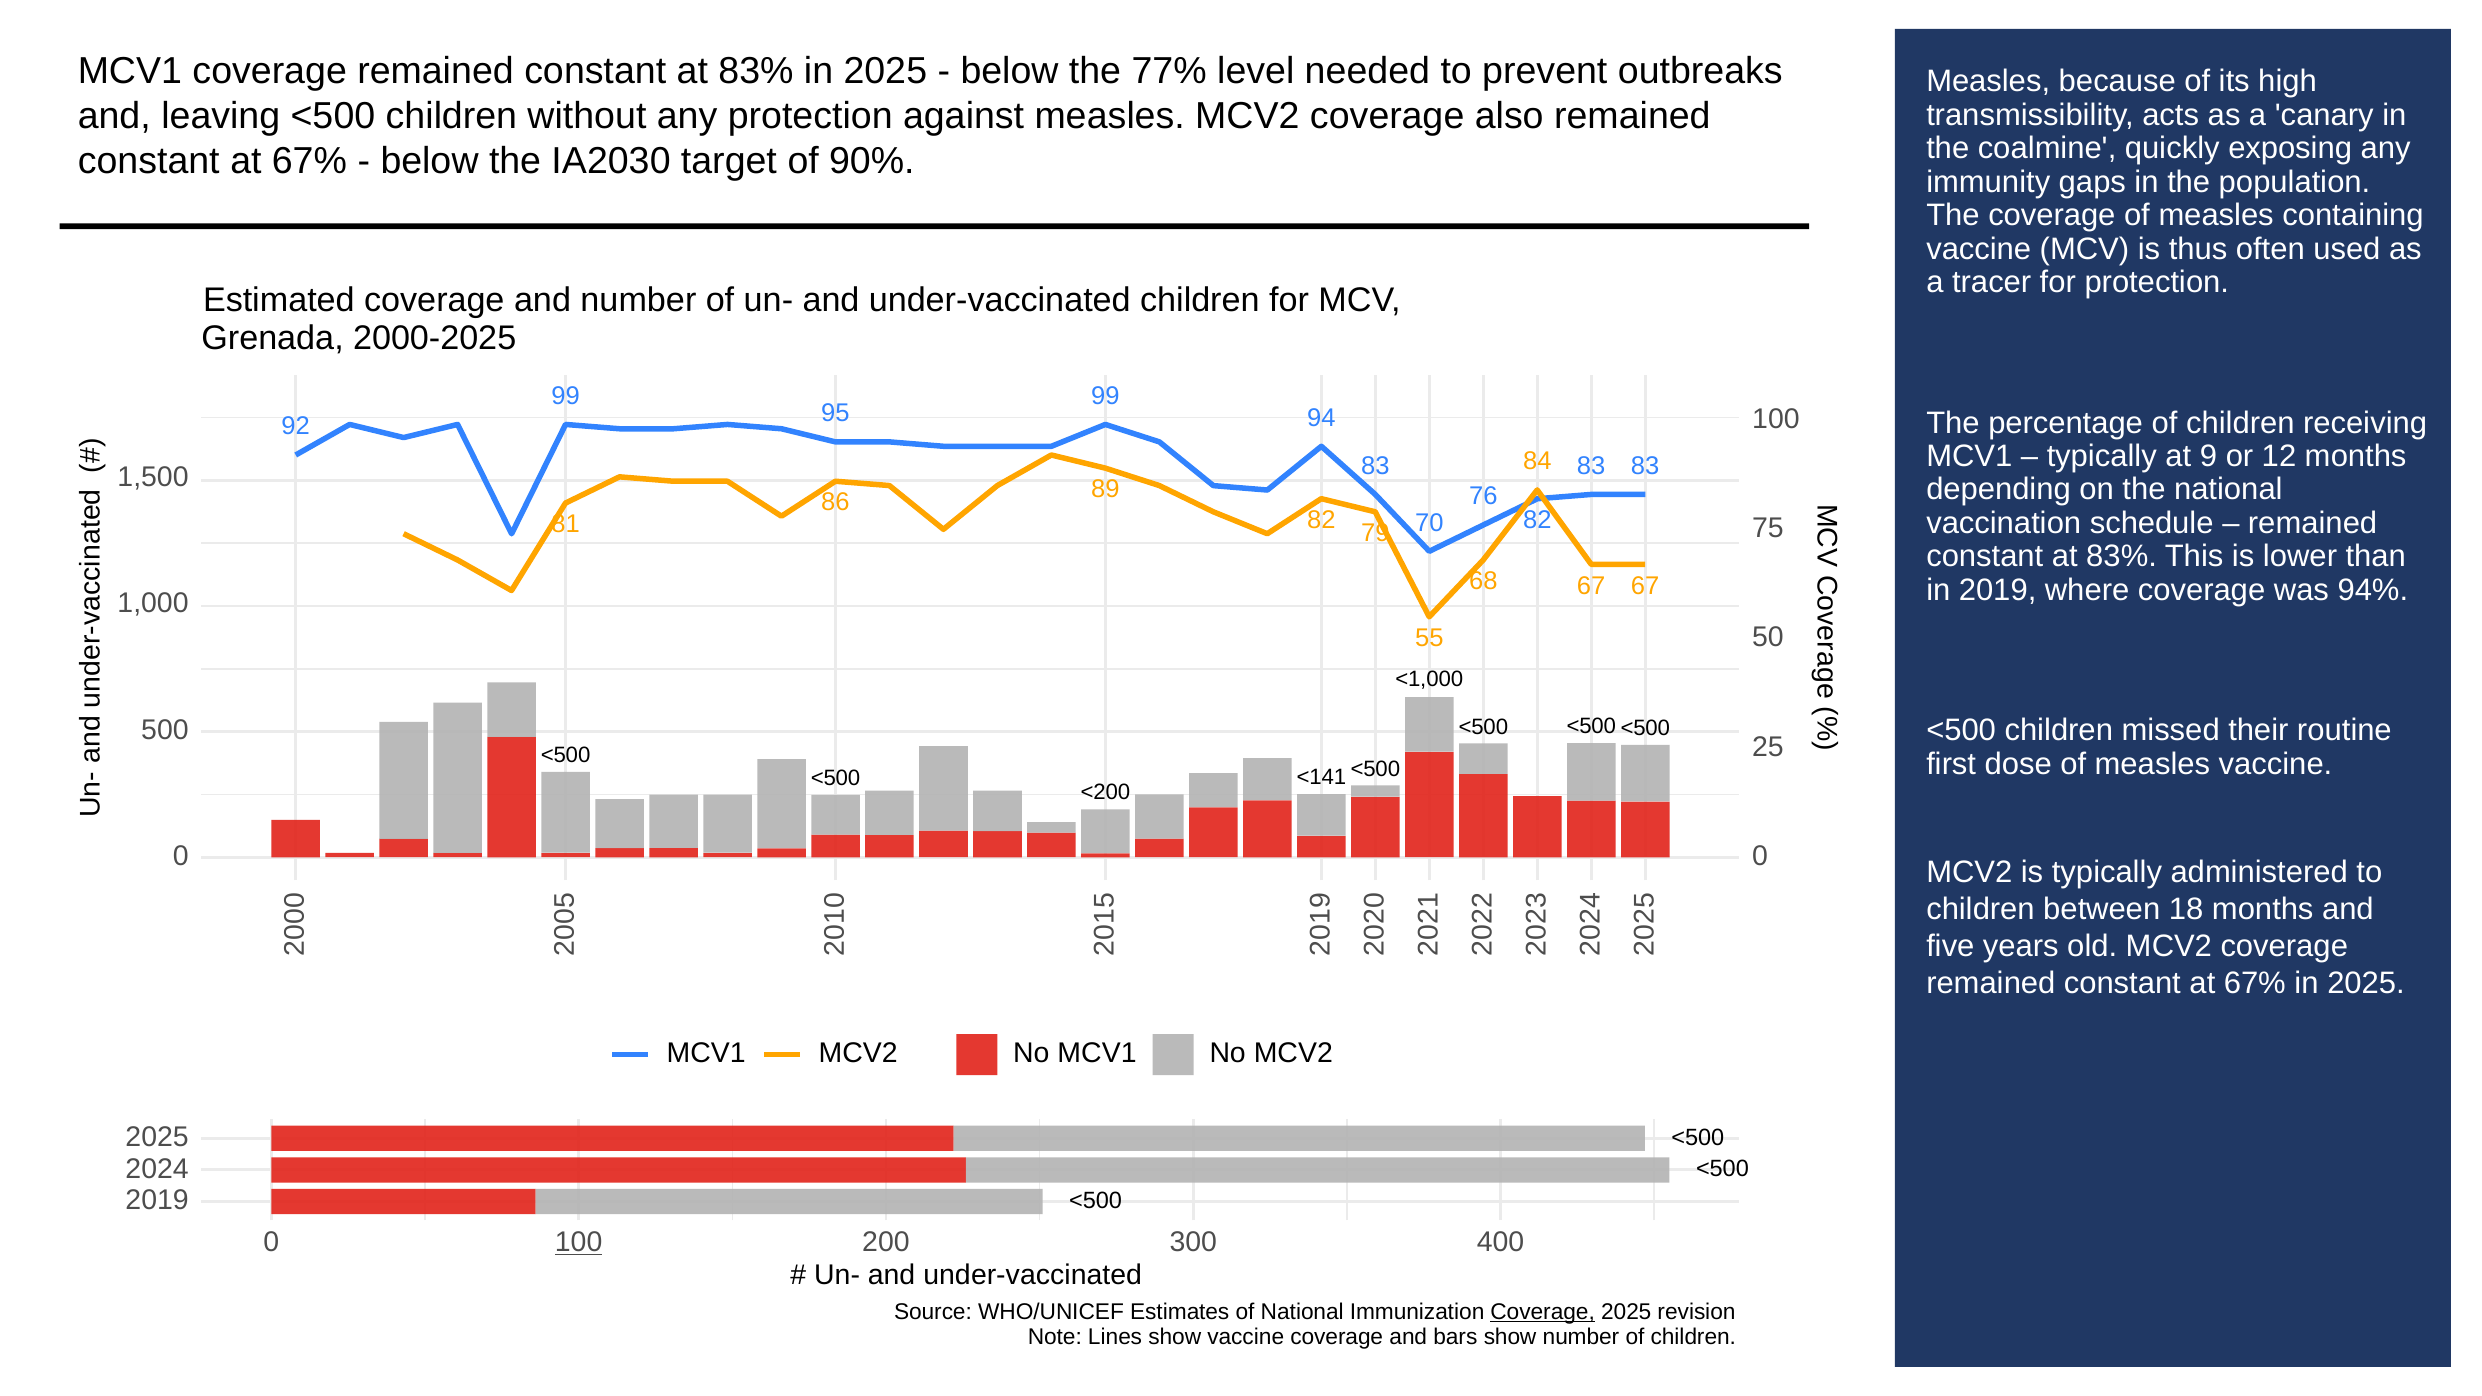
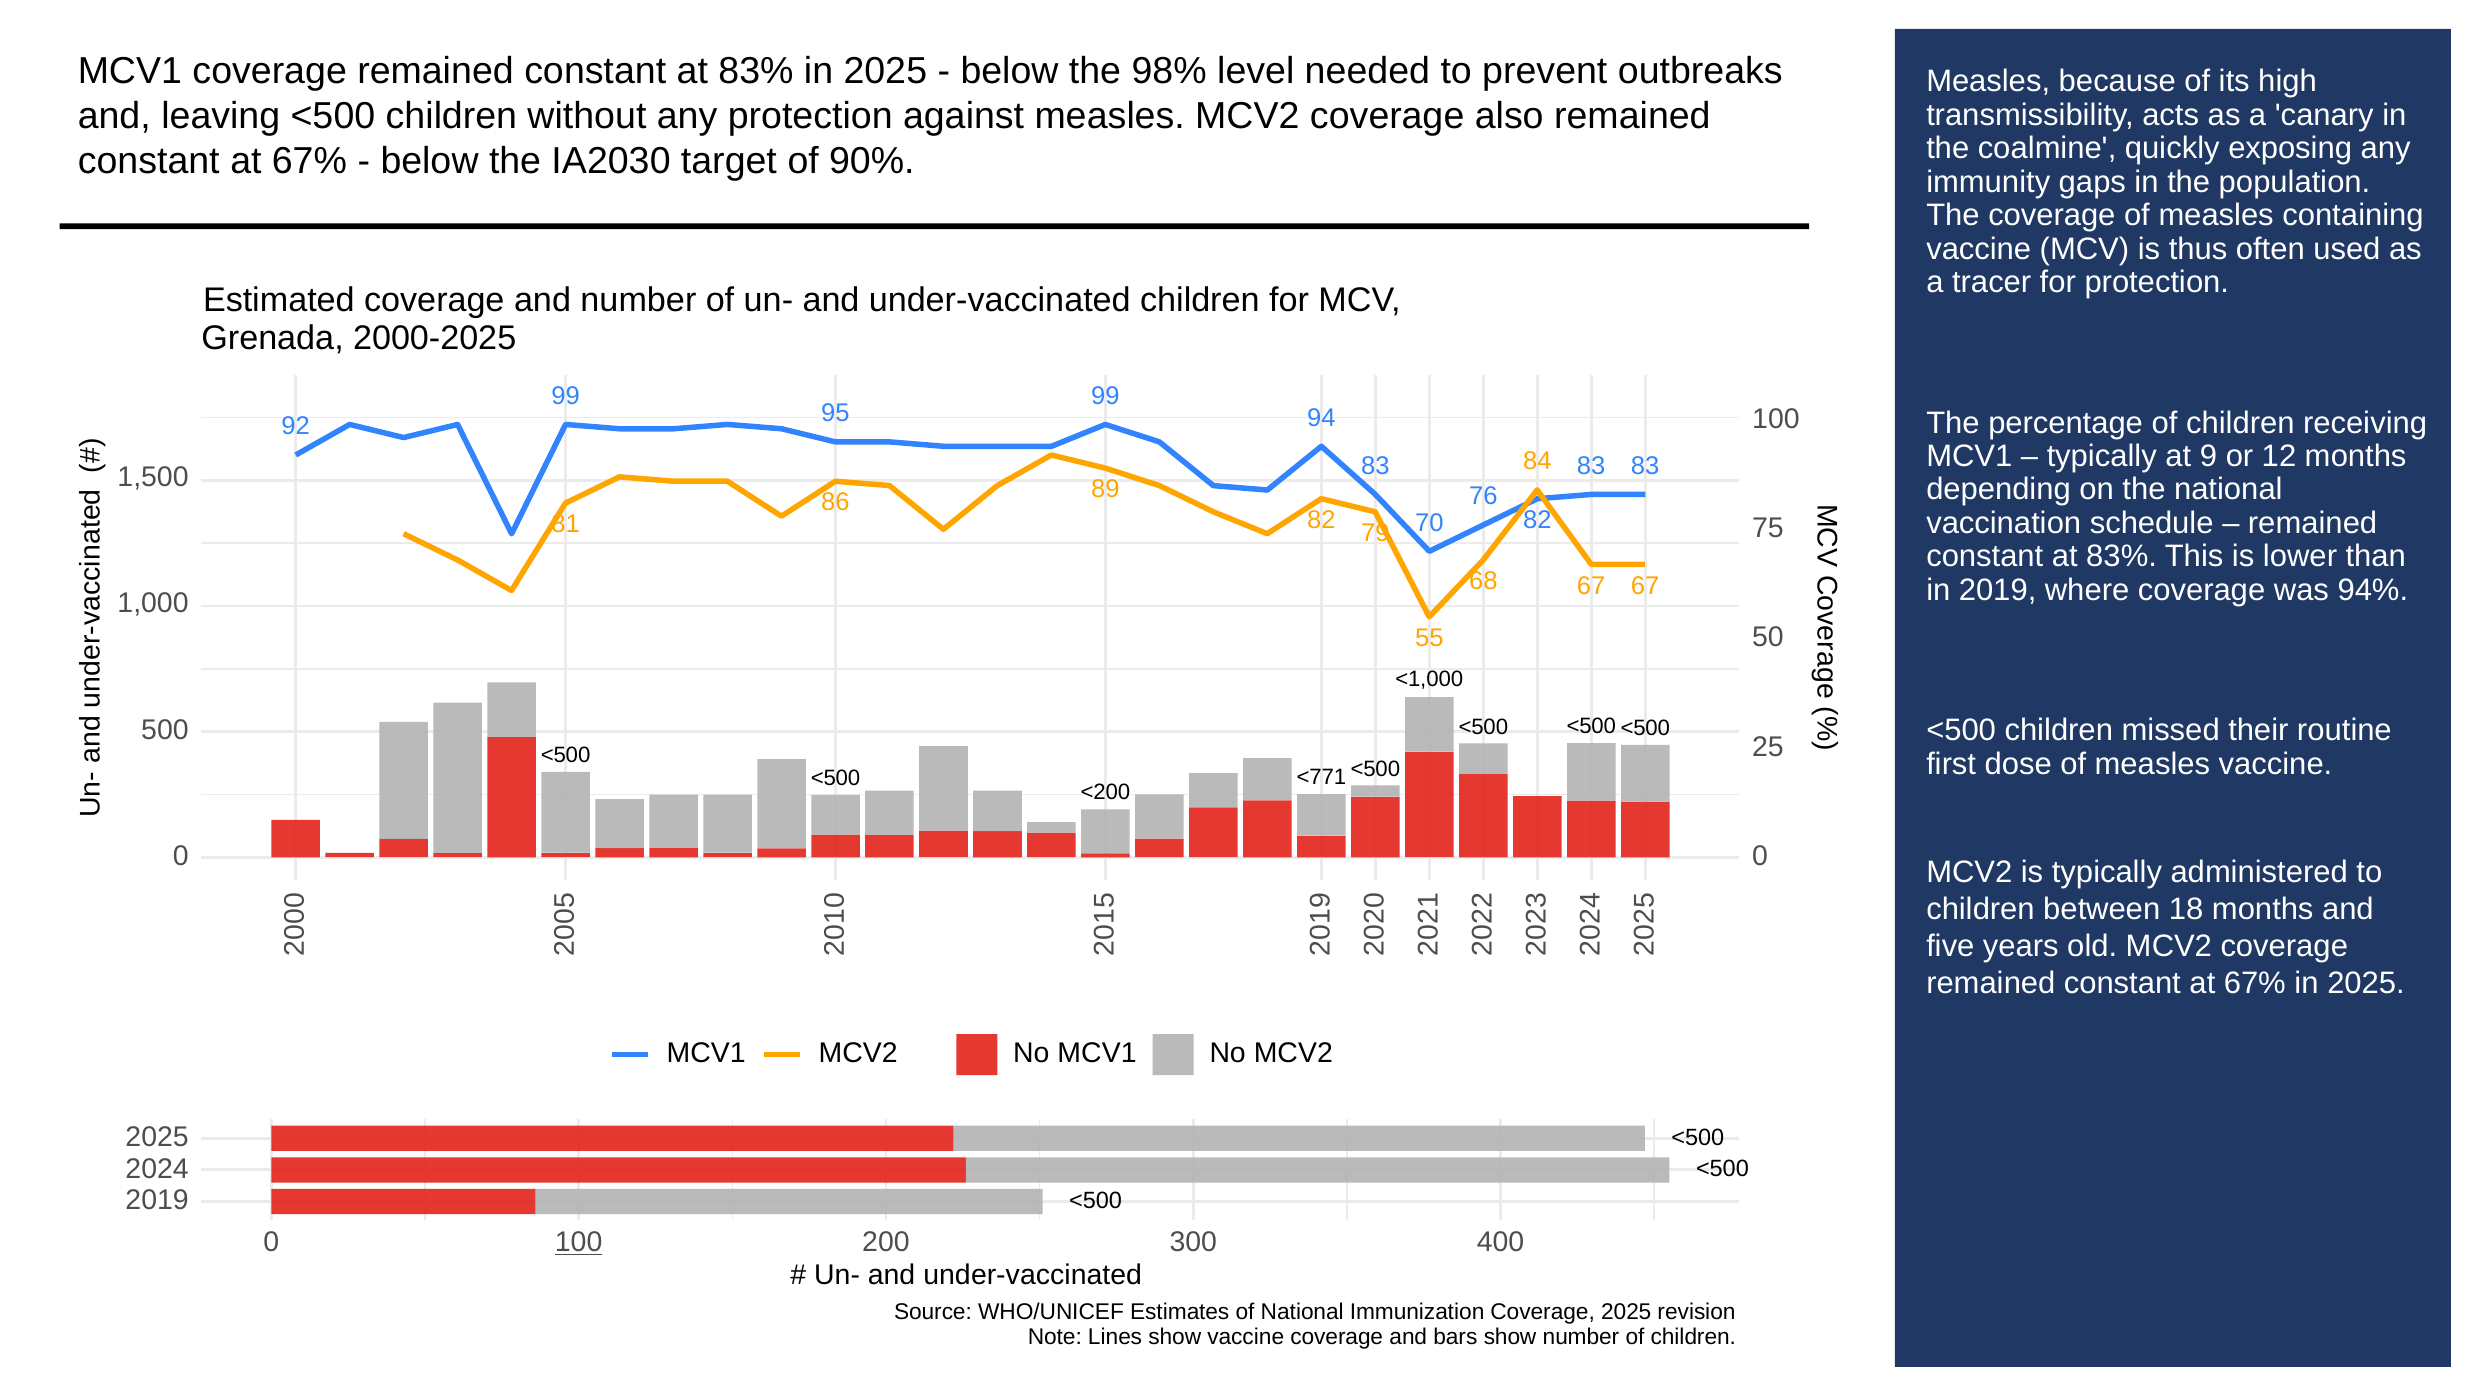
77%: 77% -> 98%
<141: <141 -> <771
Coverage at (1543, 1312) underline: present -> none
